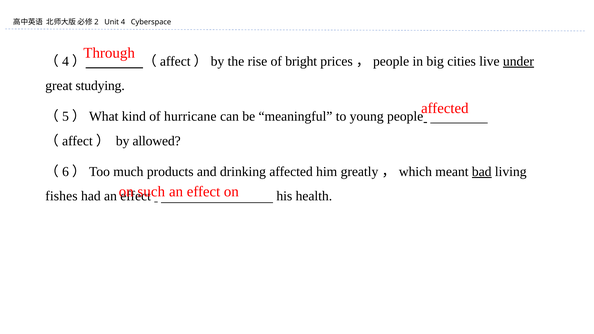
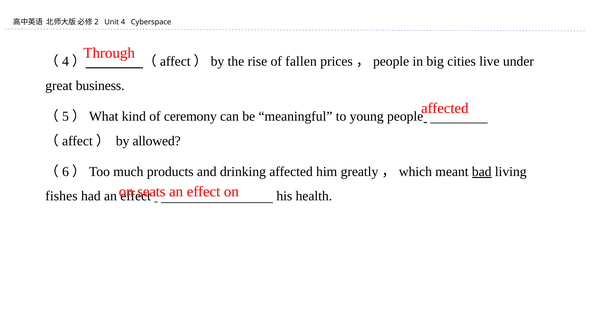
bright: bright -> fallen
under underline: present -> none
studying: studying -> business
hurricane: hurricane -> ceremony
such: such -> seats
